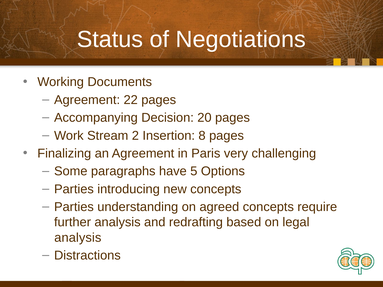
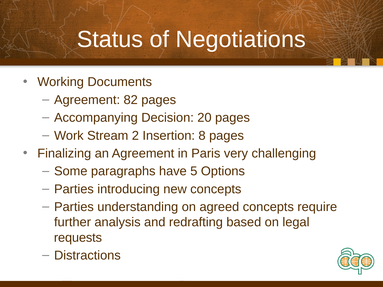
22: 22 -> 82
analysis at (78, 238): analysis -> requests
